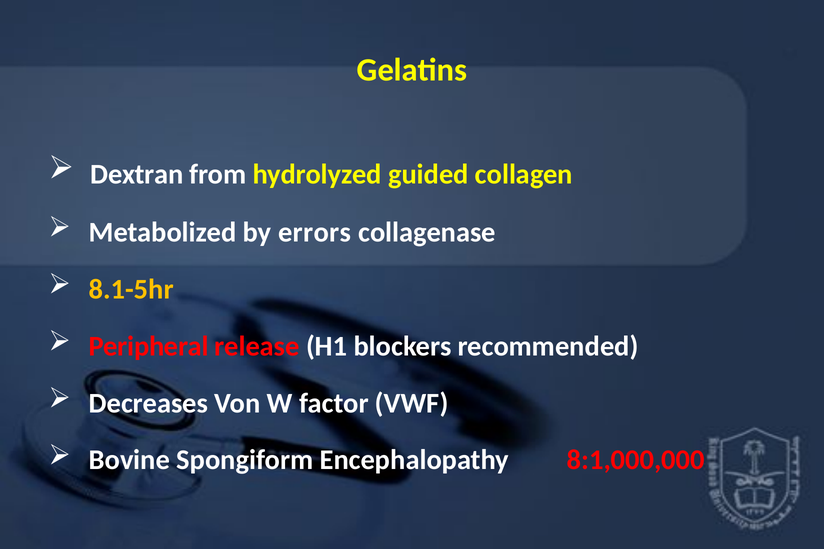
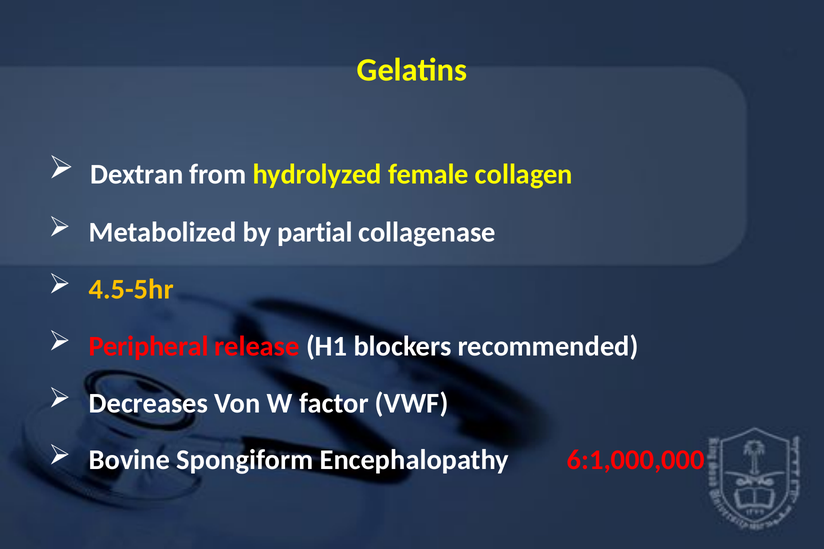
guided: guided -> female
errors: errors -> partial
8.1-5hr: 8.1-5hr -> 4.5-5hr
8:1,000,000: 8:1,000,000 -> 6:1,000,000
